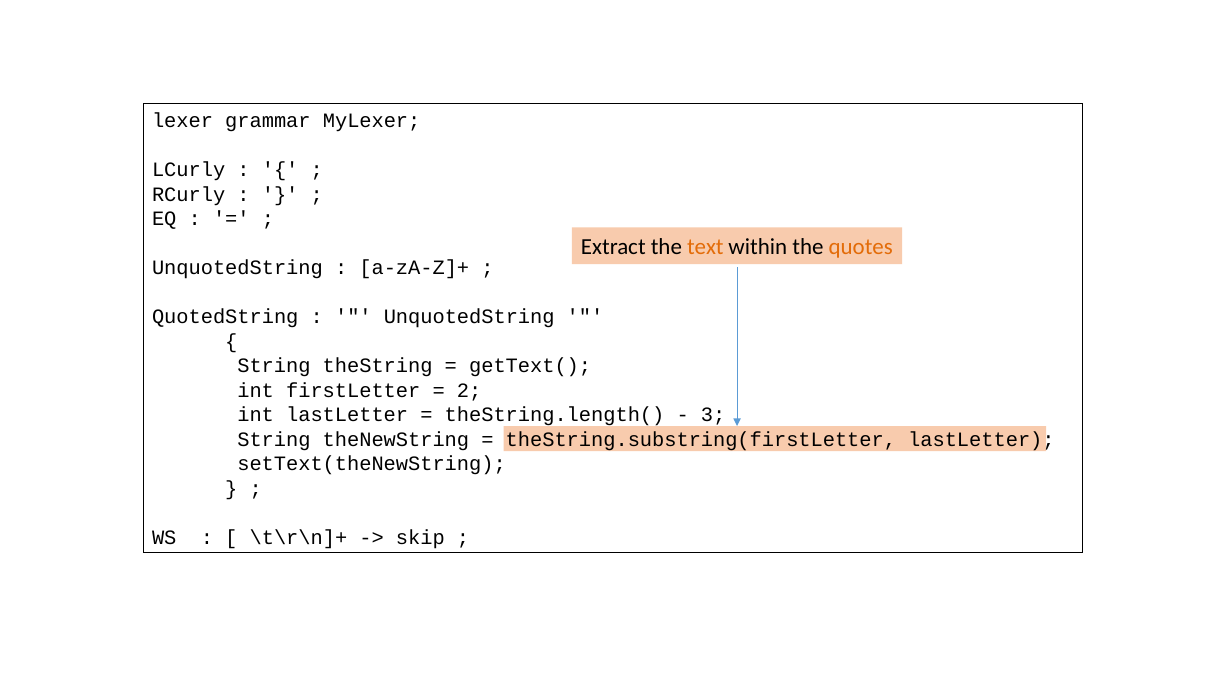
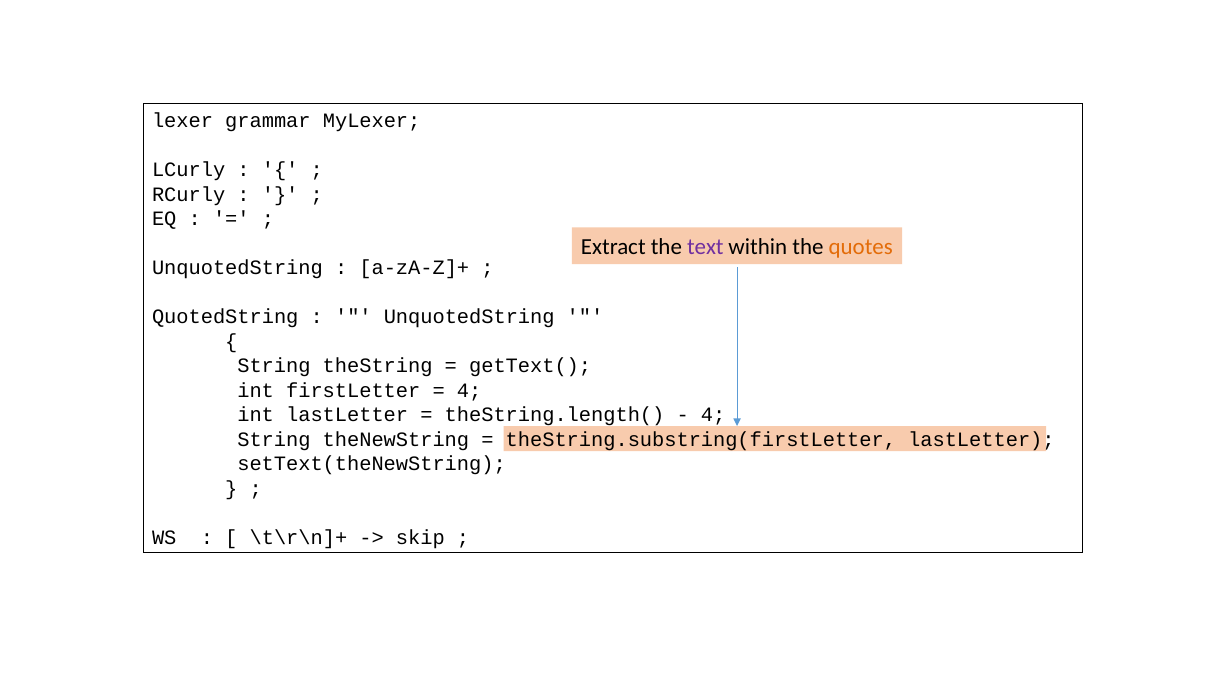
text colour: orange -> purple
2 at (469, 390): 2 -> 4
3 at (713, 415): 3 -> 4
